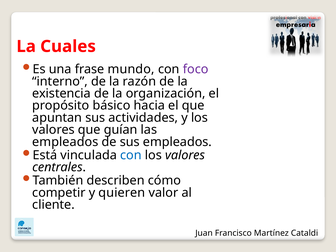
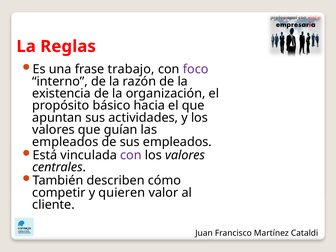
Cuales: Cuales -> Reglas
mundo: mundo -> trabajo
con at (131, 155) colour: blue -> purple
